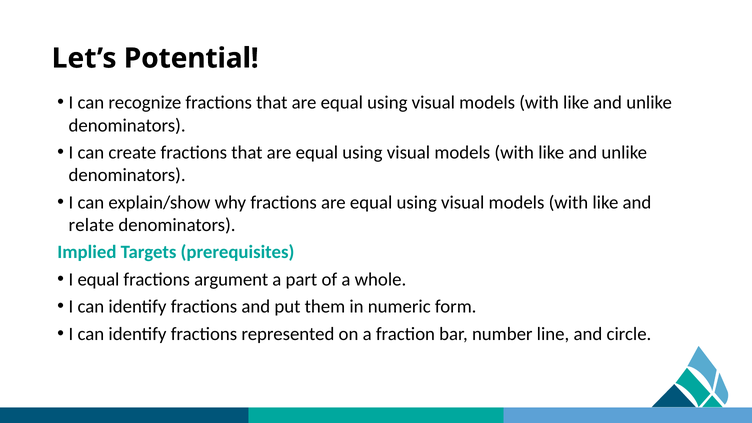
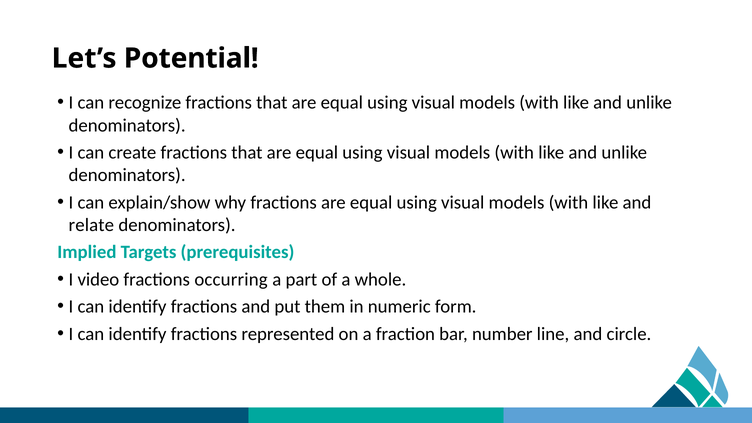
I equal: equal -> video
argument: argument -> occurring
